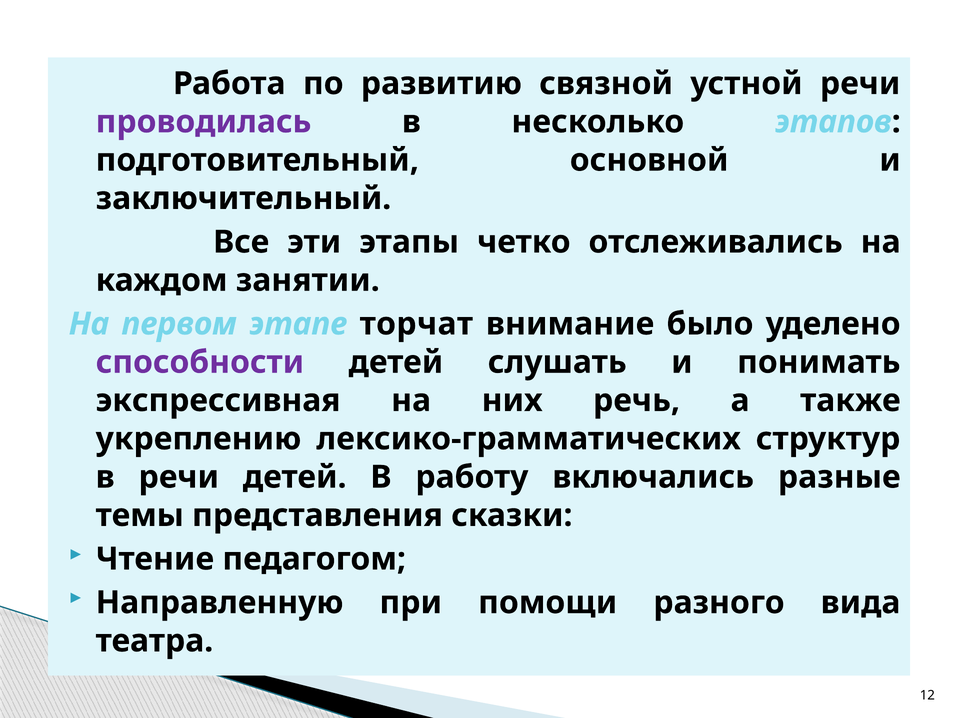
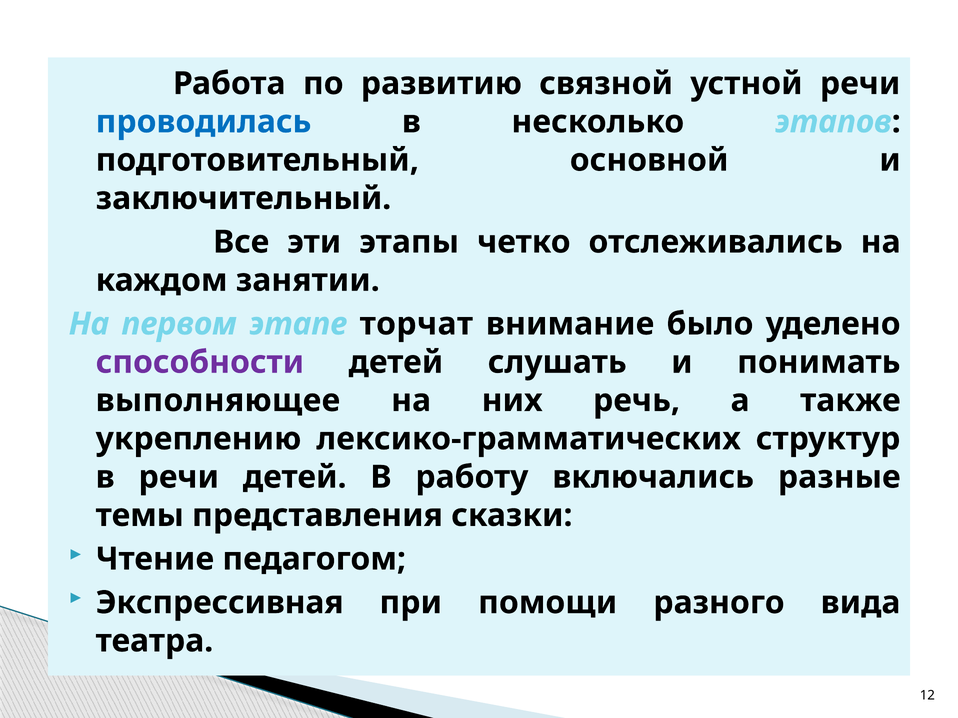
проводилась colour: purple -> blue
экспрессивная: экспрессивная -> выполняющее
Направленную: Направленную -> Экспрессивная
